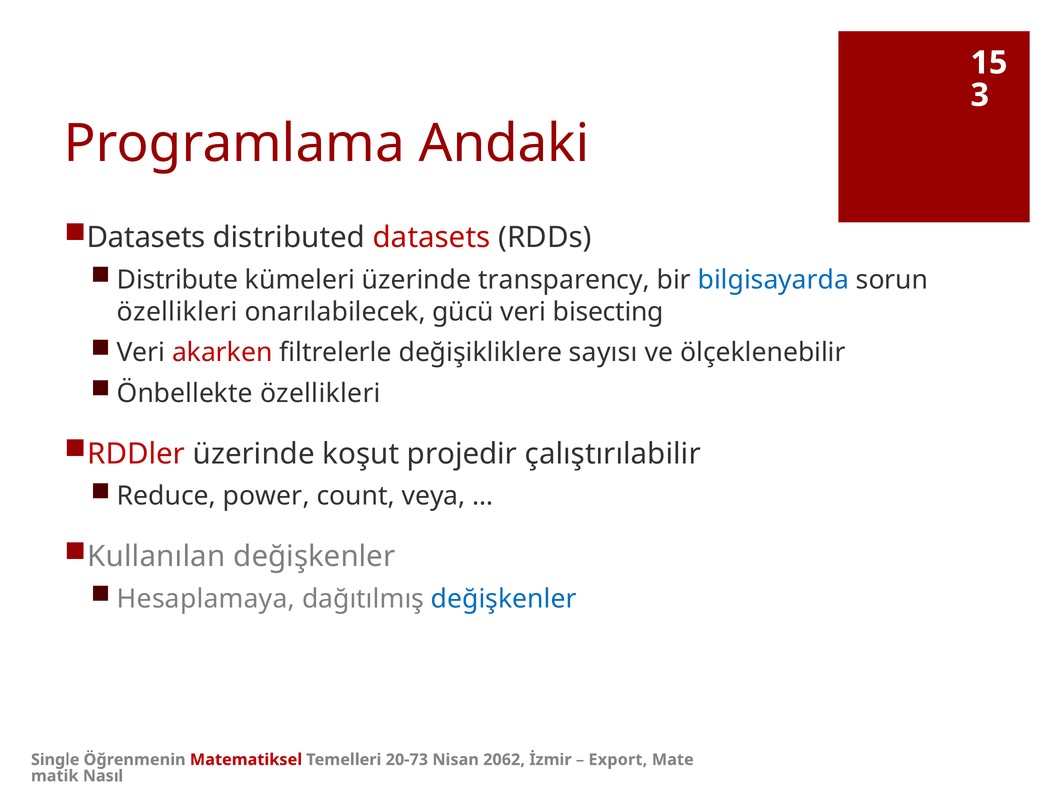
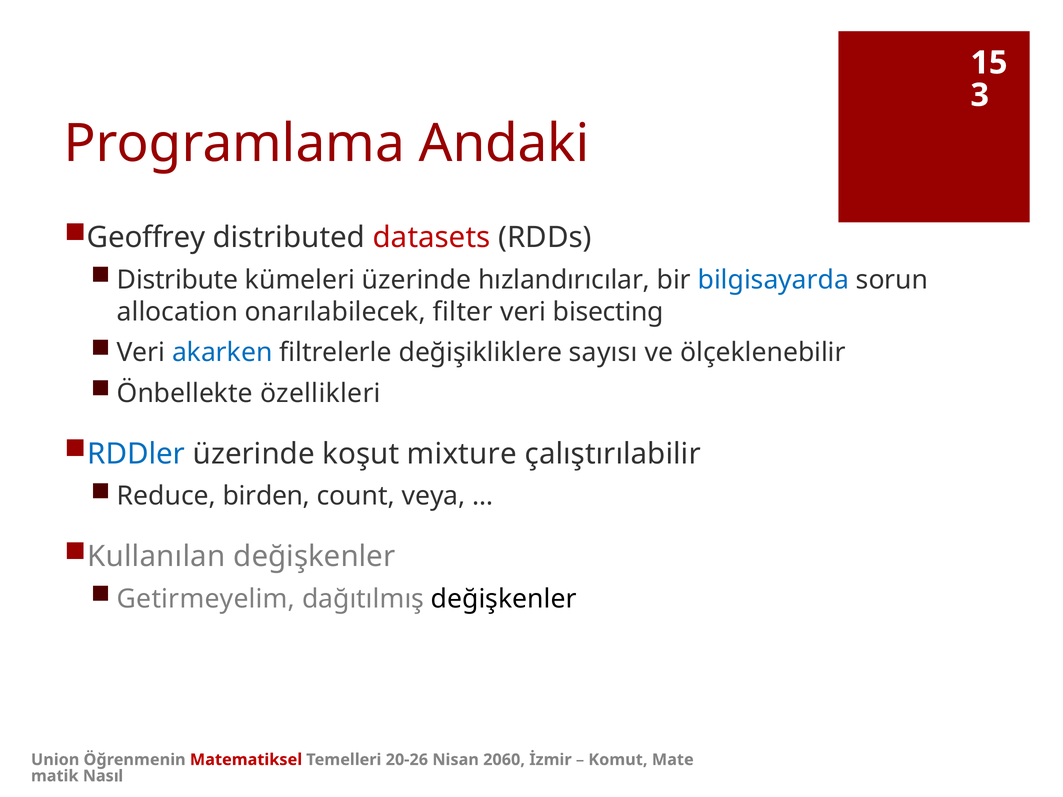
Datasets at (146, 238): Datasets -> Geoffrey
transparency: transparency -> hızlandırıcılar
özellikleri at (177, 312): özellikleri -> allocation
gücü: gücü -> filter
akarken colour: red -> blue
RDDler colour: red -> blue
projedir: projedir -> mixture
power: power -> birden
Hesaplamaya: Hesaplamaya -> Getirmeyelim
değişkenler at (504, 599) colour: blue -> black
Single: Single -> Union
20-73: 20-73 -> 20-26
2062: 2062 -> 2060
Export: Export -> Komut
